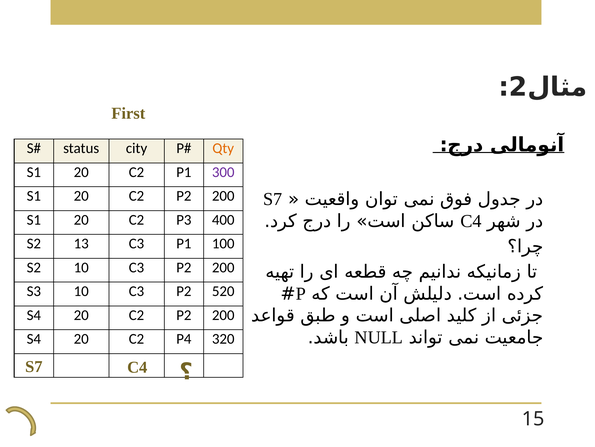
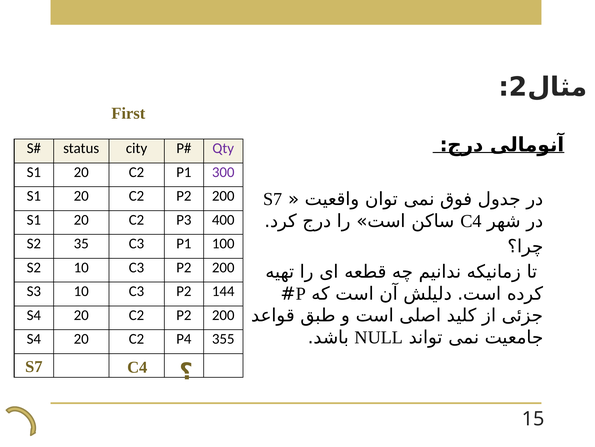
Qty colour: orange -> purple
13: 13 -> 35
520: 520 -> 144
320: 320 -> 355
